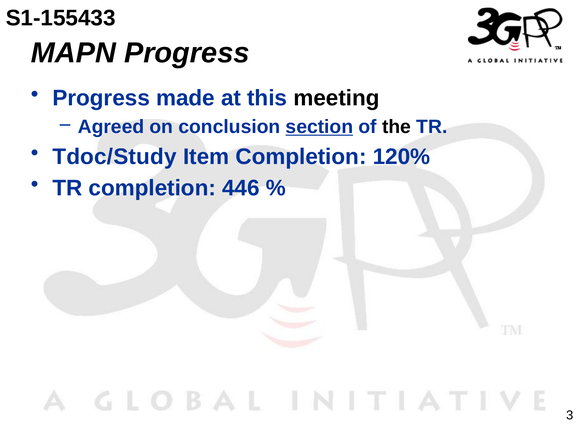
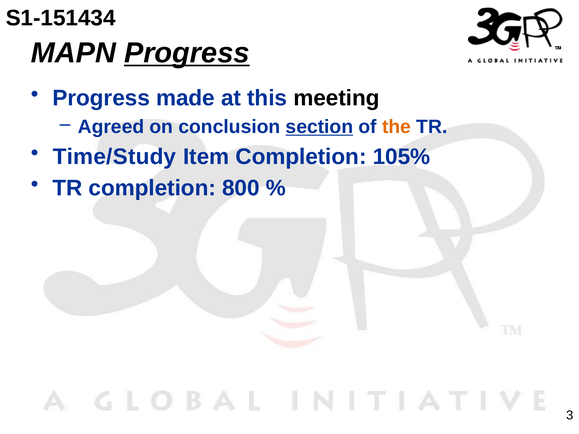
S1-155433: S1-155433 -> S1-151434
Progress at (187, 53) underline: none -> present
the colour: black -> orange
Tdoc/Study: Tdoc/Study -> Time/Study
120%: 120% -> 105%
446: 446 -> 800
